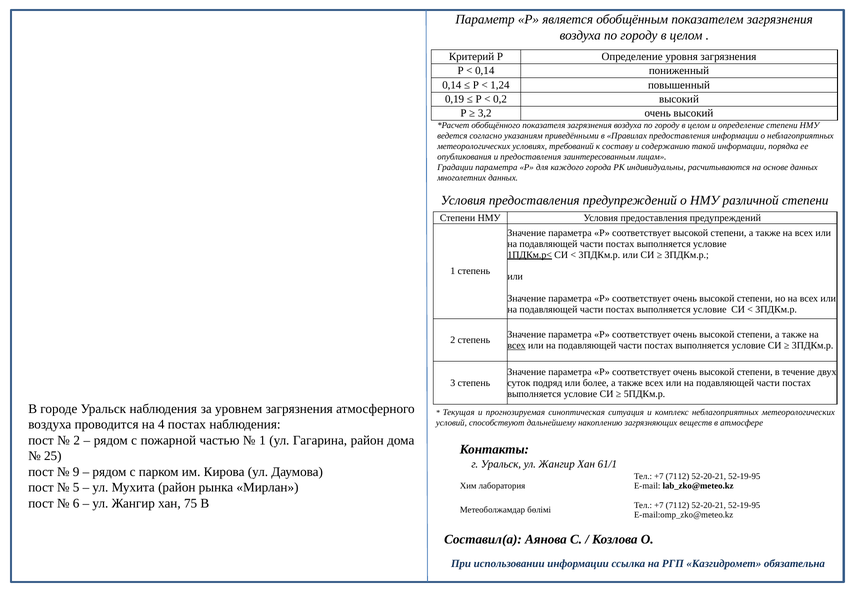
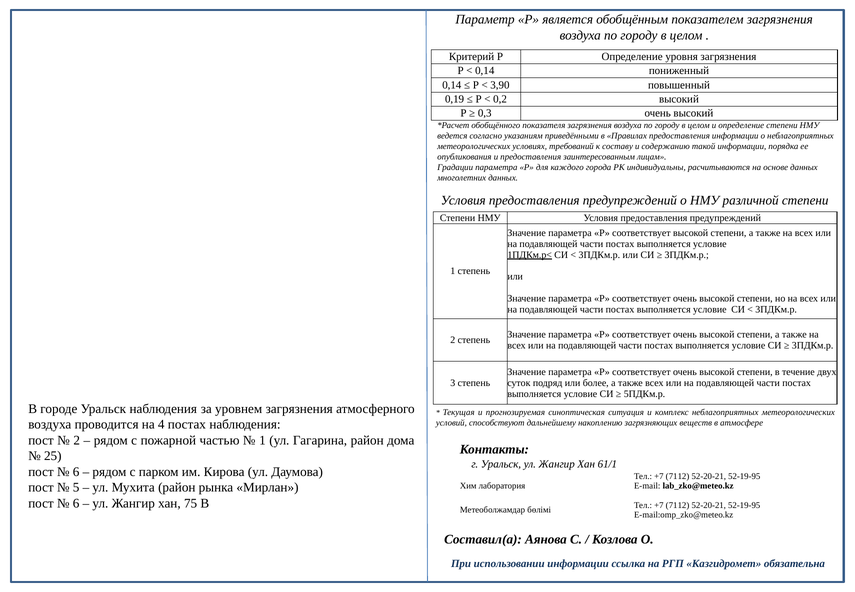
1,24: 1,24 -> 3,90
3,2: 3,2 -> 0,3
всех at (517, 346) underline: present -> none
9 at (76, 472): 9 -> 6
